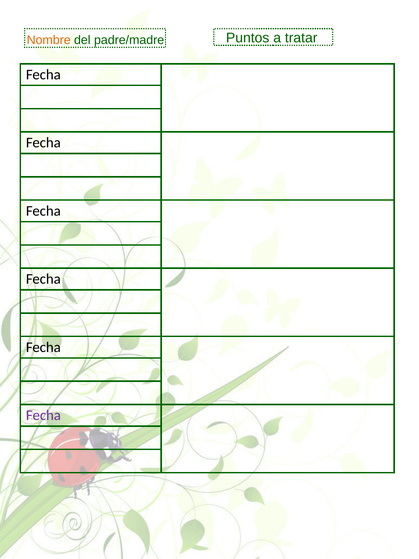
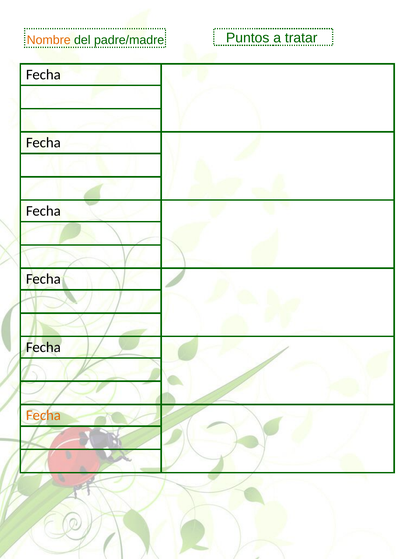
Fecha at (43, 415) colour: purple -> orange
